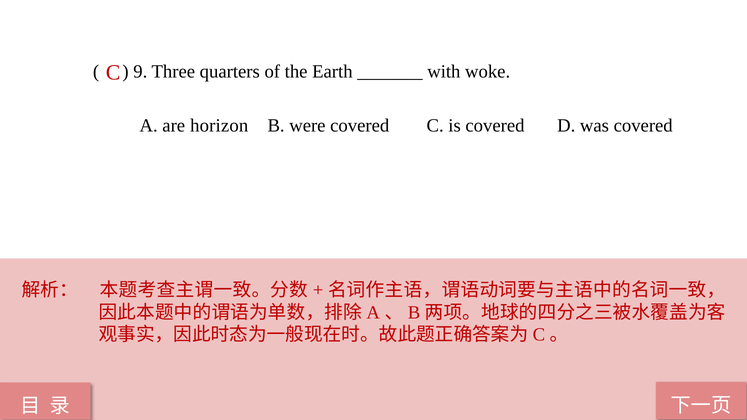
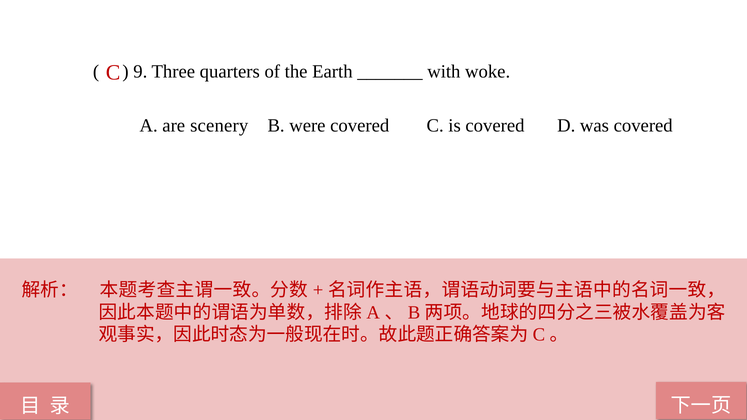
horizon: horizon -> scenery
